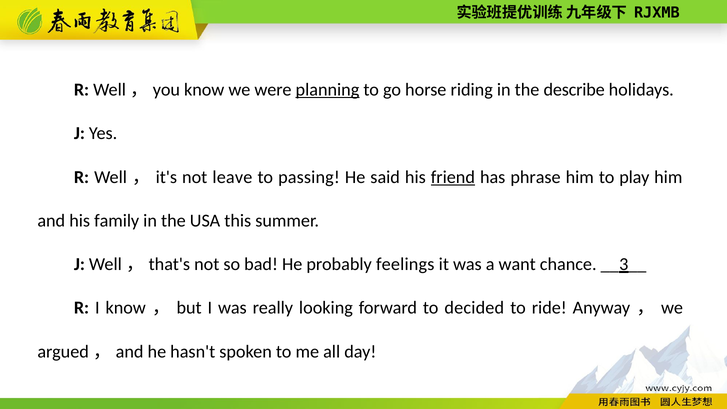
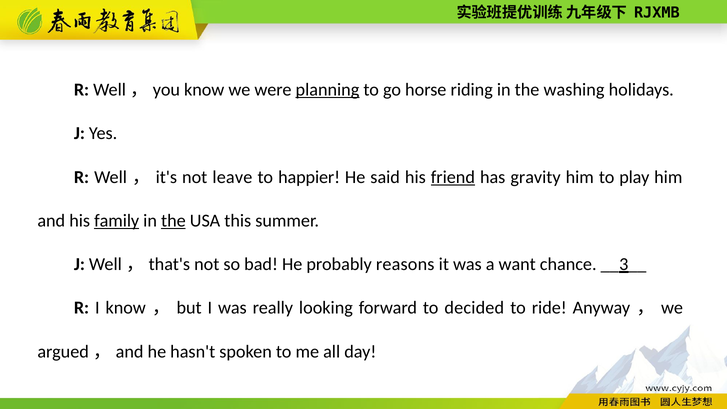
describe: describe -> washing
passing: passing -> happier
phrase: phrase -> gravity
family underline: none -> present
the at (173, 221) underline: none -> present
feelings: feelings -> reasons
